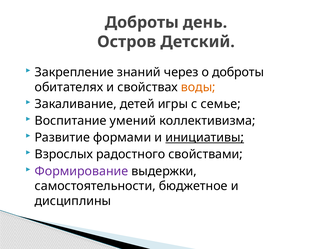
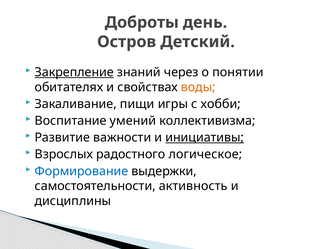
Закрепление underline: none -> present
о доброты: доброты -> понятии
детей: детей -> пищи
семье: семье -> хобби
формами: формами -> важности
свойствами: свойствами -> логическое
Формирование colour: purple -> blue
бюджетное: бюджетное -> активность
